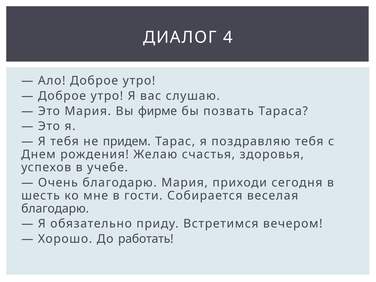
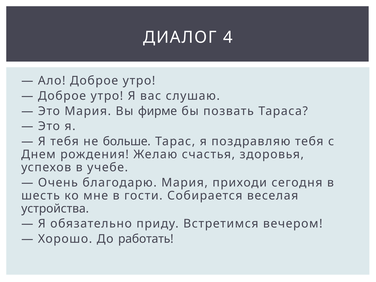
придем: придем -> больше
благодарю at (55, 209): благодарю -> устройства
